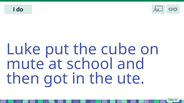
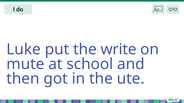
cube: cube -> write
